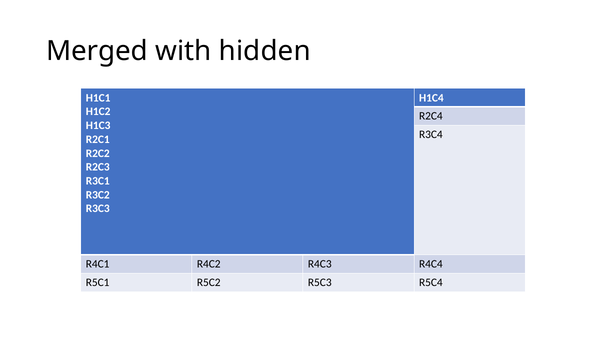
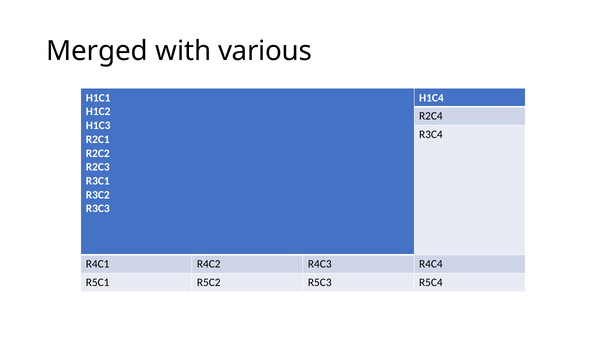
hidden: hidden -> various
